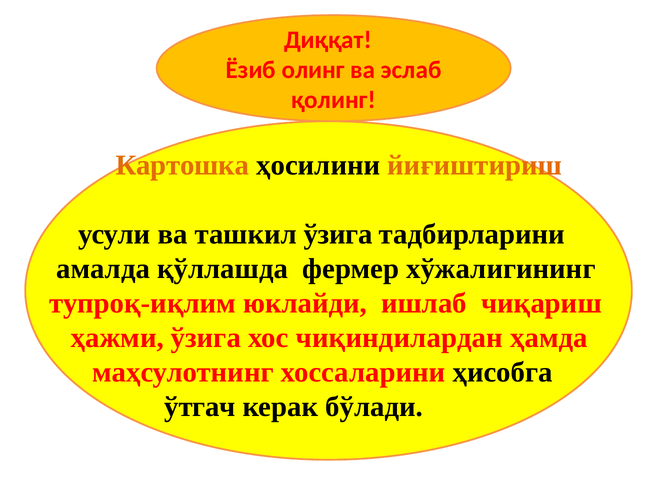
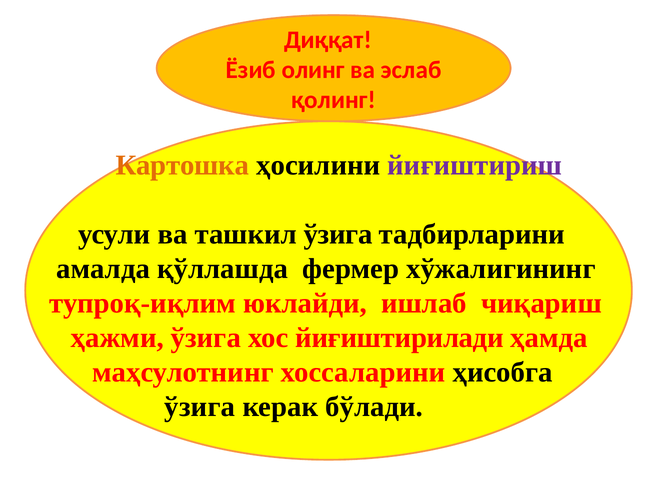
йиғиштириш colour: orange -> purple
чиқиндилардан: чиқиндилардан -> йиғиштирилади
ўтгач at (200, 407): ўтгач -> ўзига
